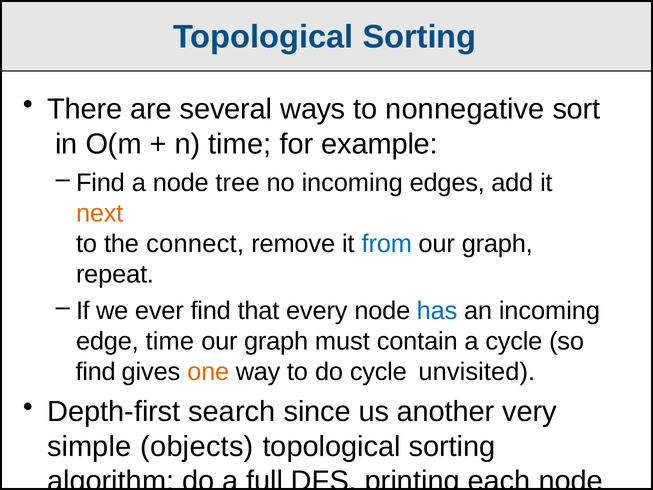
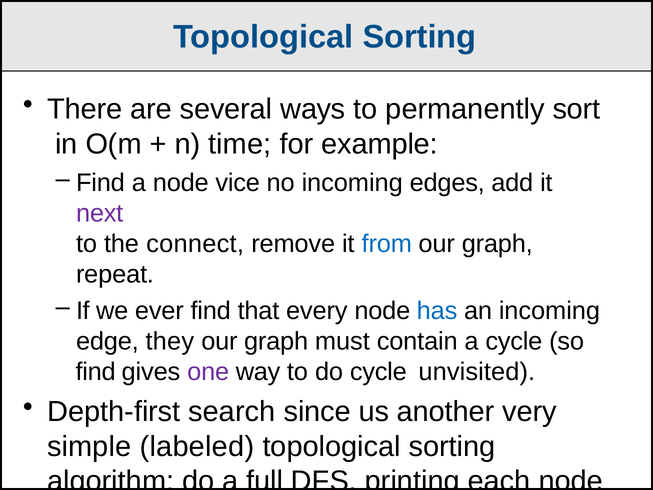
nonnegative: nonnegative -> permanently
tree: tree -> vice
next colour: orange -> purple
edge time: time -> they
one colour: orange -> purple
objects: objects -> labeled
